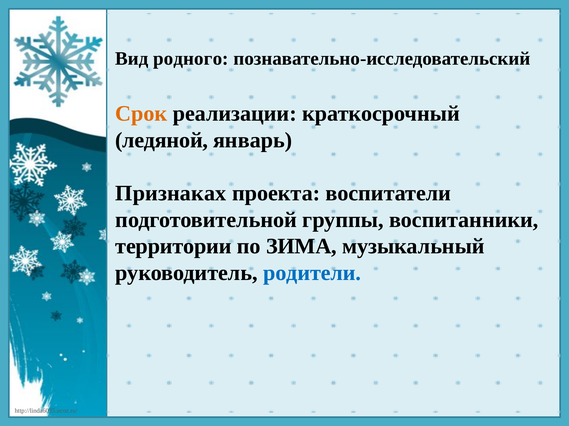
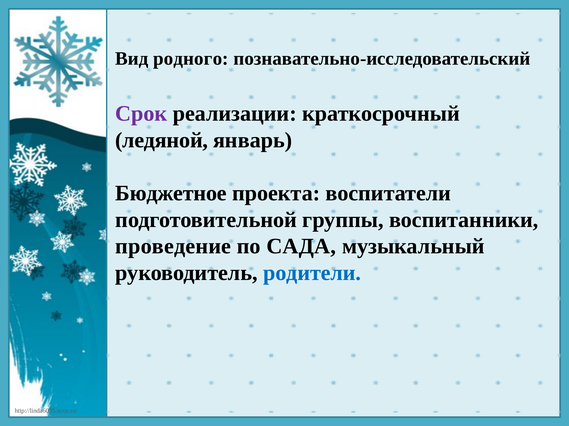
Срок colour: orange -> purple
Признаках: Признаках -> Бюджетное
территории: территории -> проведение
ЗИМА: ЗИМА -> САДА
